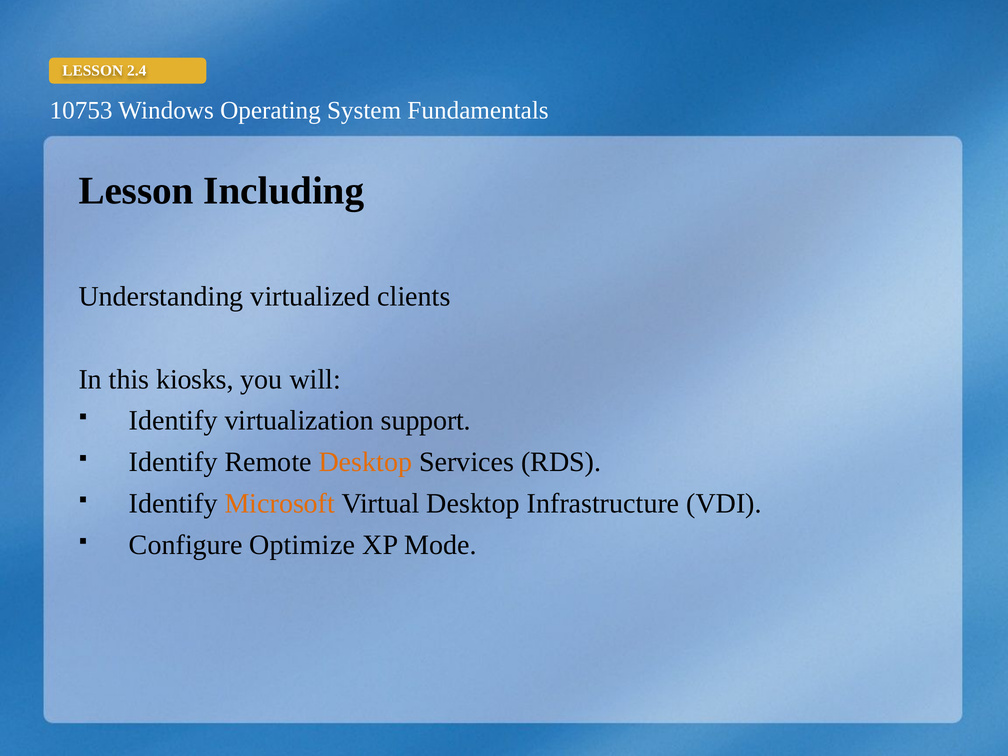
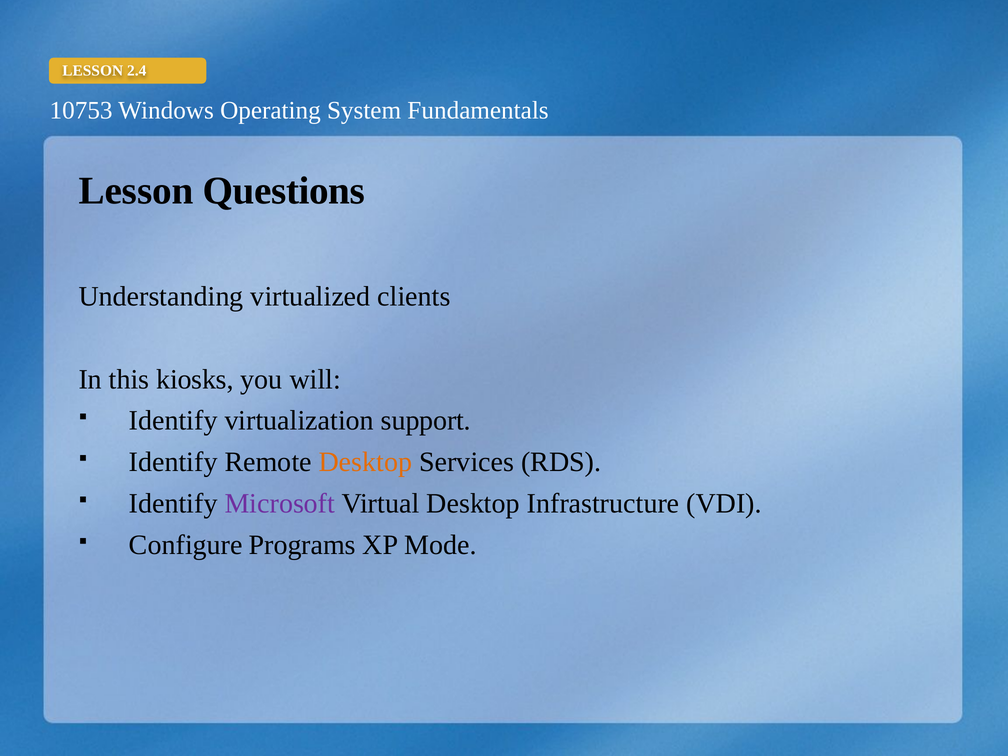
Including: Including -> Questions
Microsoft colour: orange -> purple
Optimize: Optimize -> Programs
